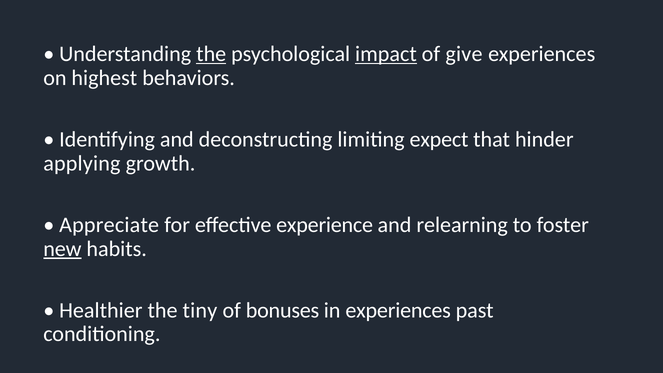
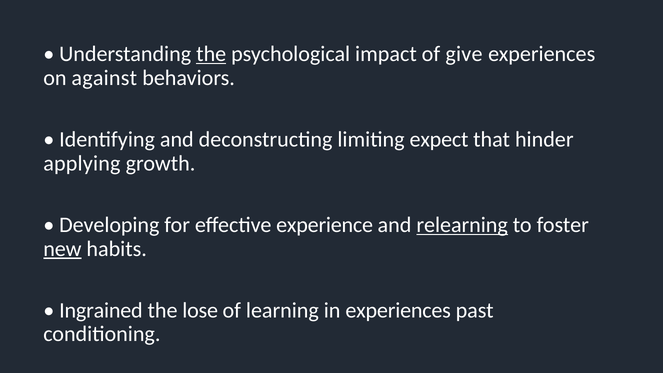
impact underline: present -> none
highest: highest -> against
Appreciate: Appreciate -> Developing
relearning underline: none -> present
Healthier: Healthier -> Ingrained
tiny: tiny -> lose
bonuses: bonuses -> learning
